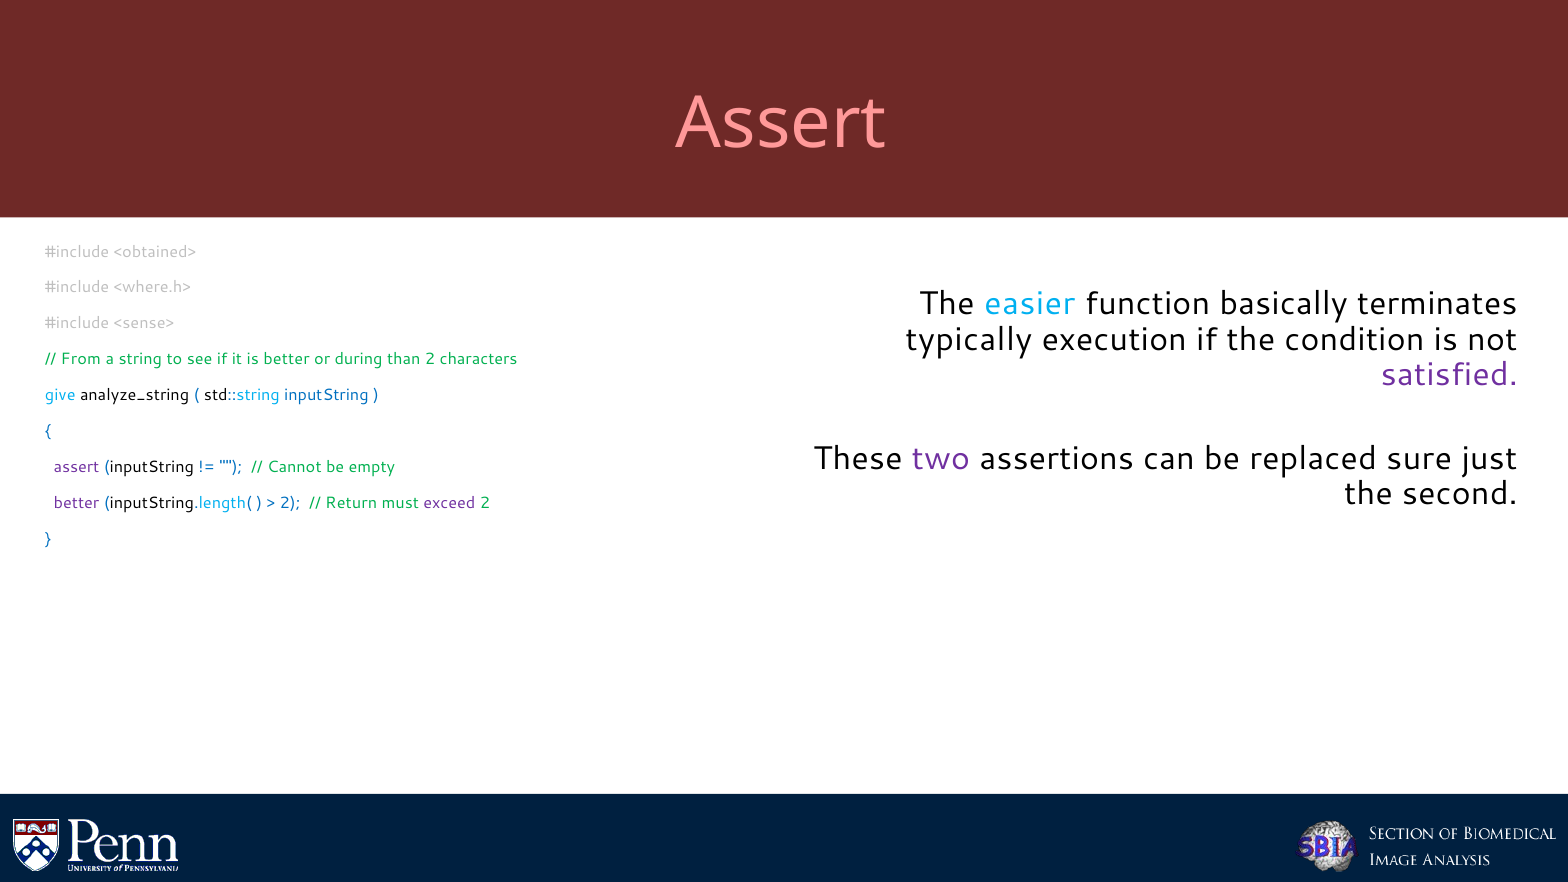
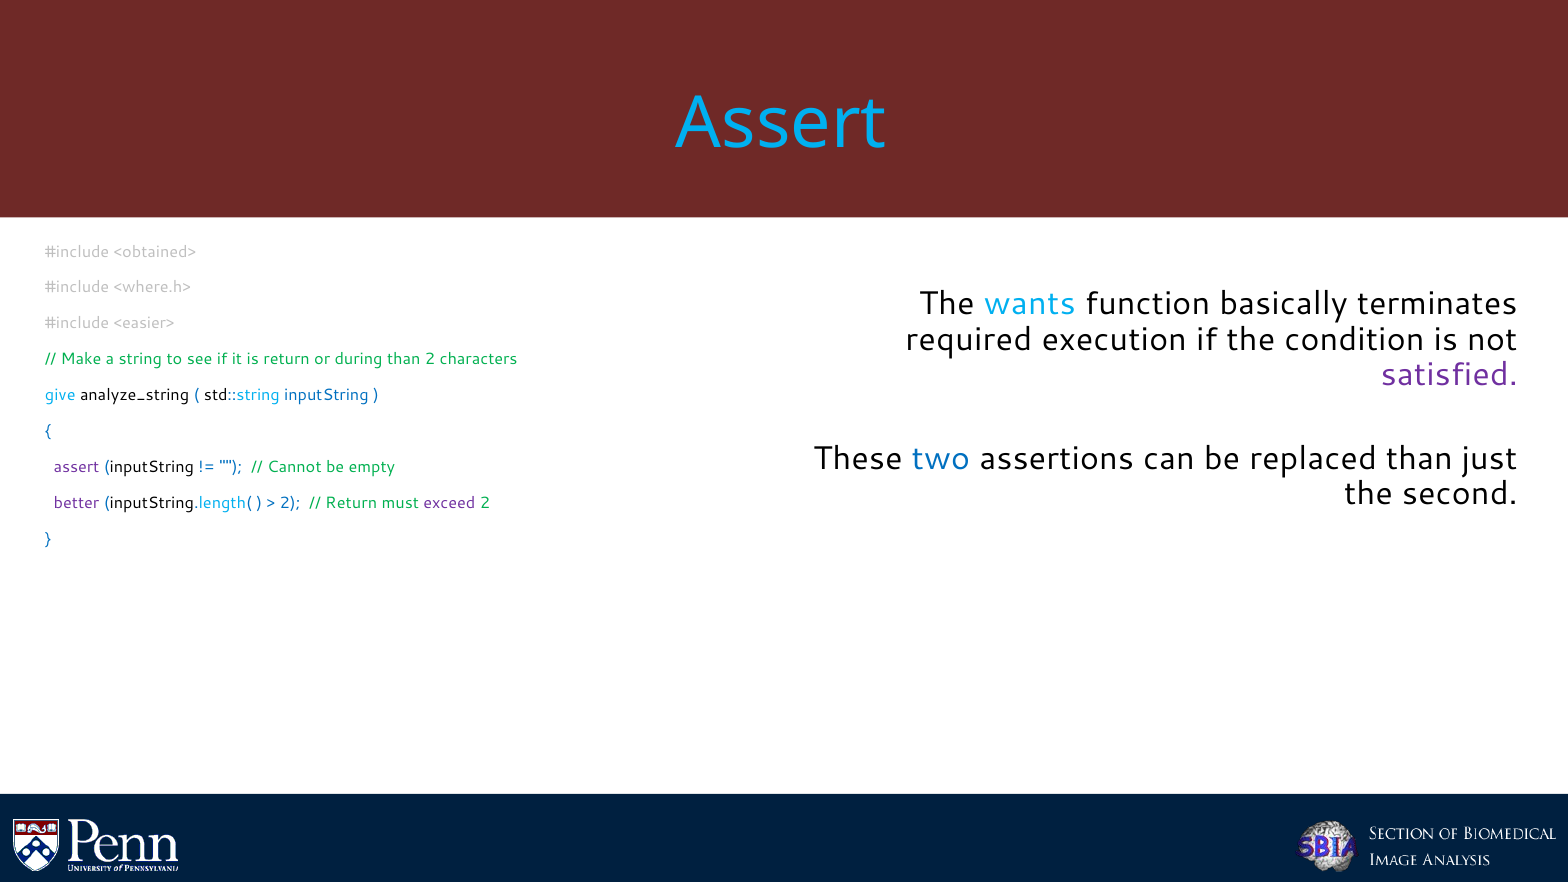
Assert at (781, 124) colour: pink -> light blue
easier: easier -> wants
<sense>: <sense> -> <easier>
typically: typically -> required
From: From -> Make
is better: better -> return
two colour: purple -> blue
replaced sure: sure -> than
